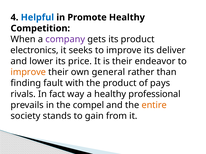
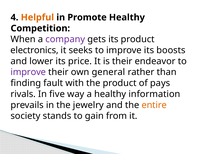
Helpful colour: blue -> orange
deliver: deliver -> boosts
improve at (28, 72) colour: orange -> purple
fact: fact -> five
professional: professional -> information
compel: compel -> jewelry
